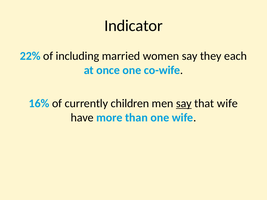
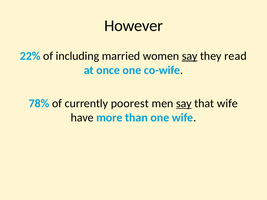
Indicator: Indicator -> However
say at (190, 56) underline: none -> present
each: each -> read
16%: 16% -> 78%
children: children -> poorest
